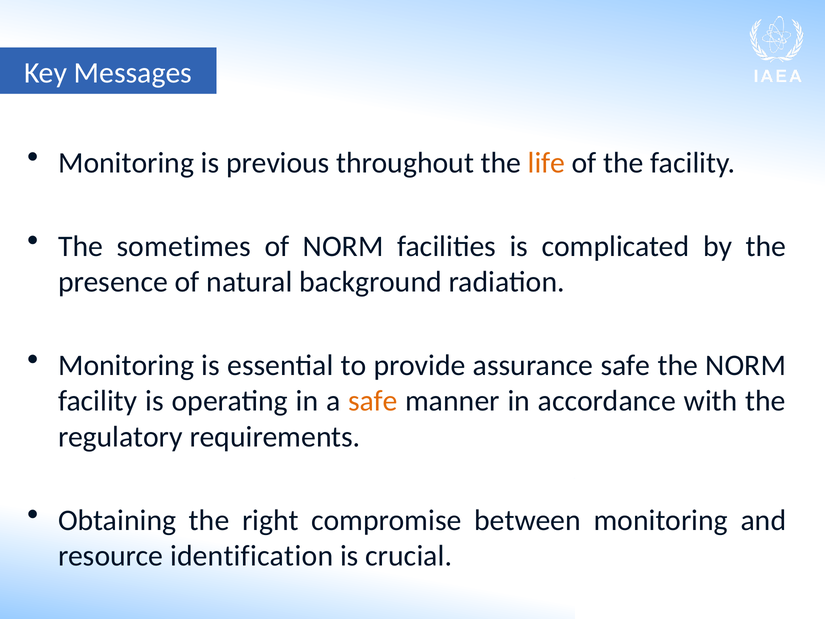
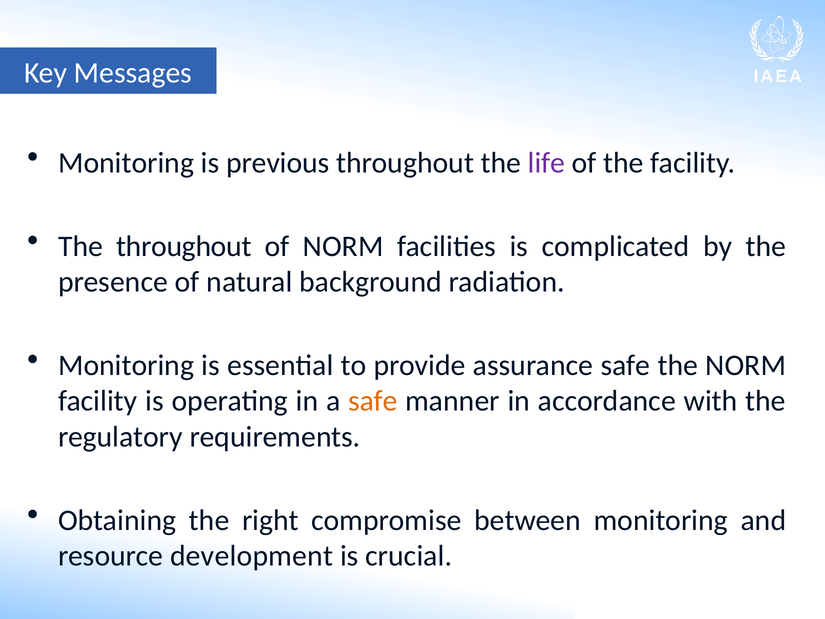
life colour: orange -> purple
The sometimes: sometimes -> throughout
identification: identification -> development
